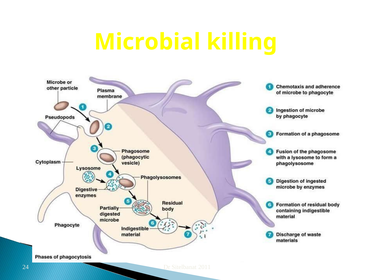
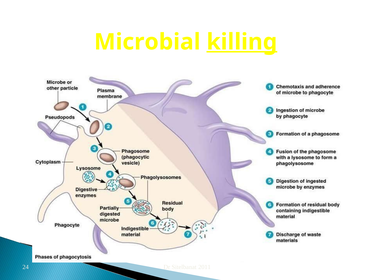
killing underline: none -> present
